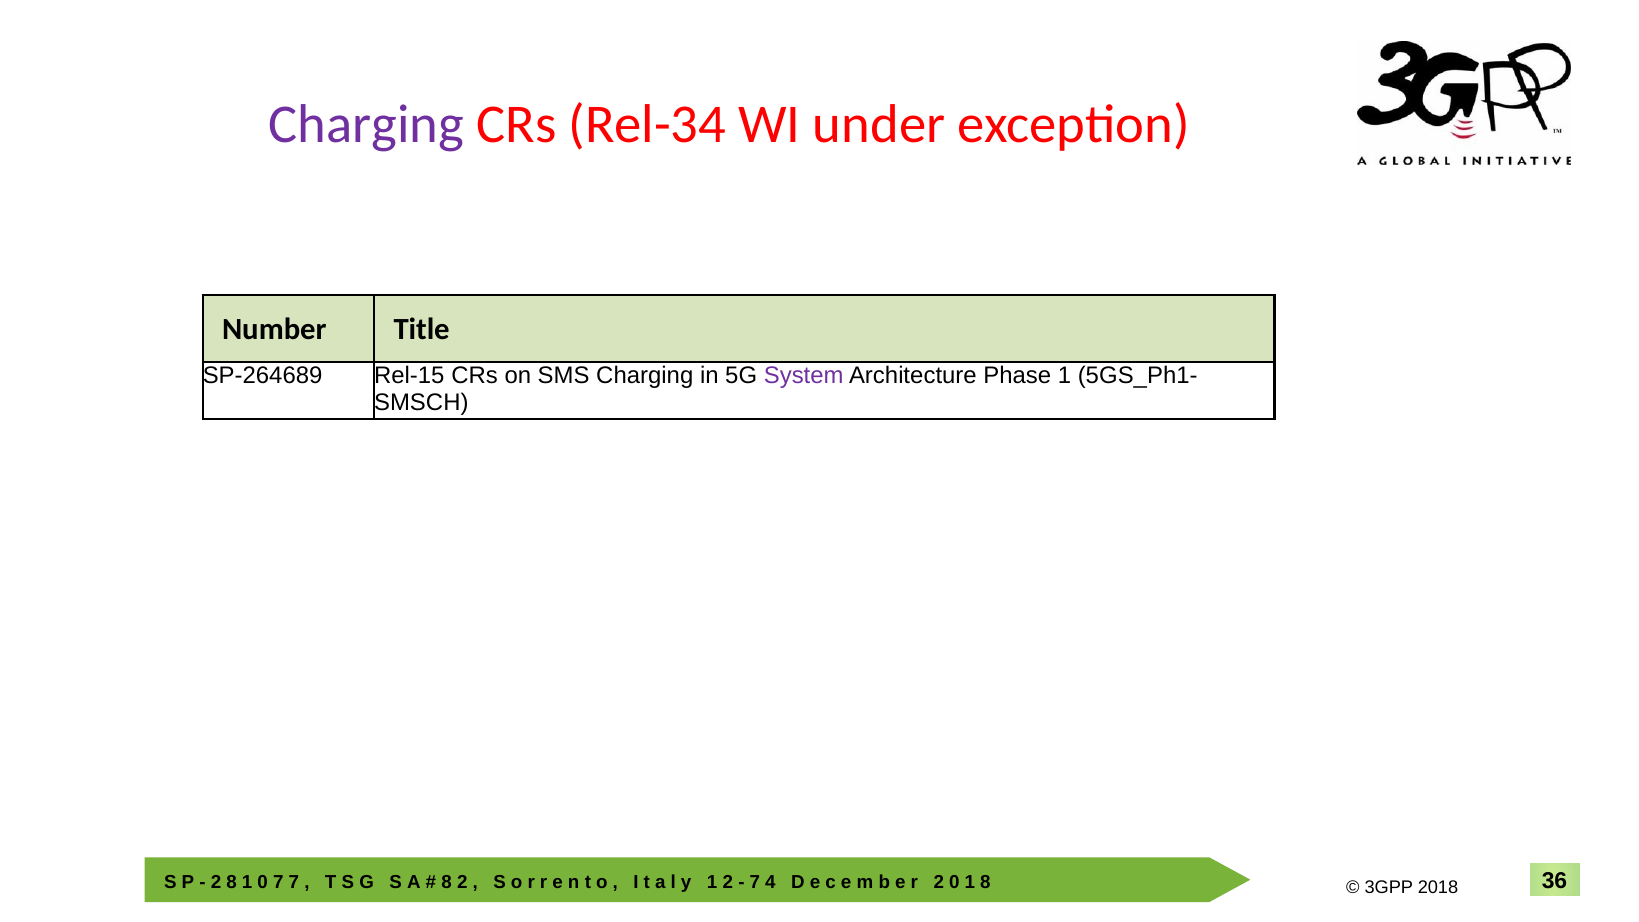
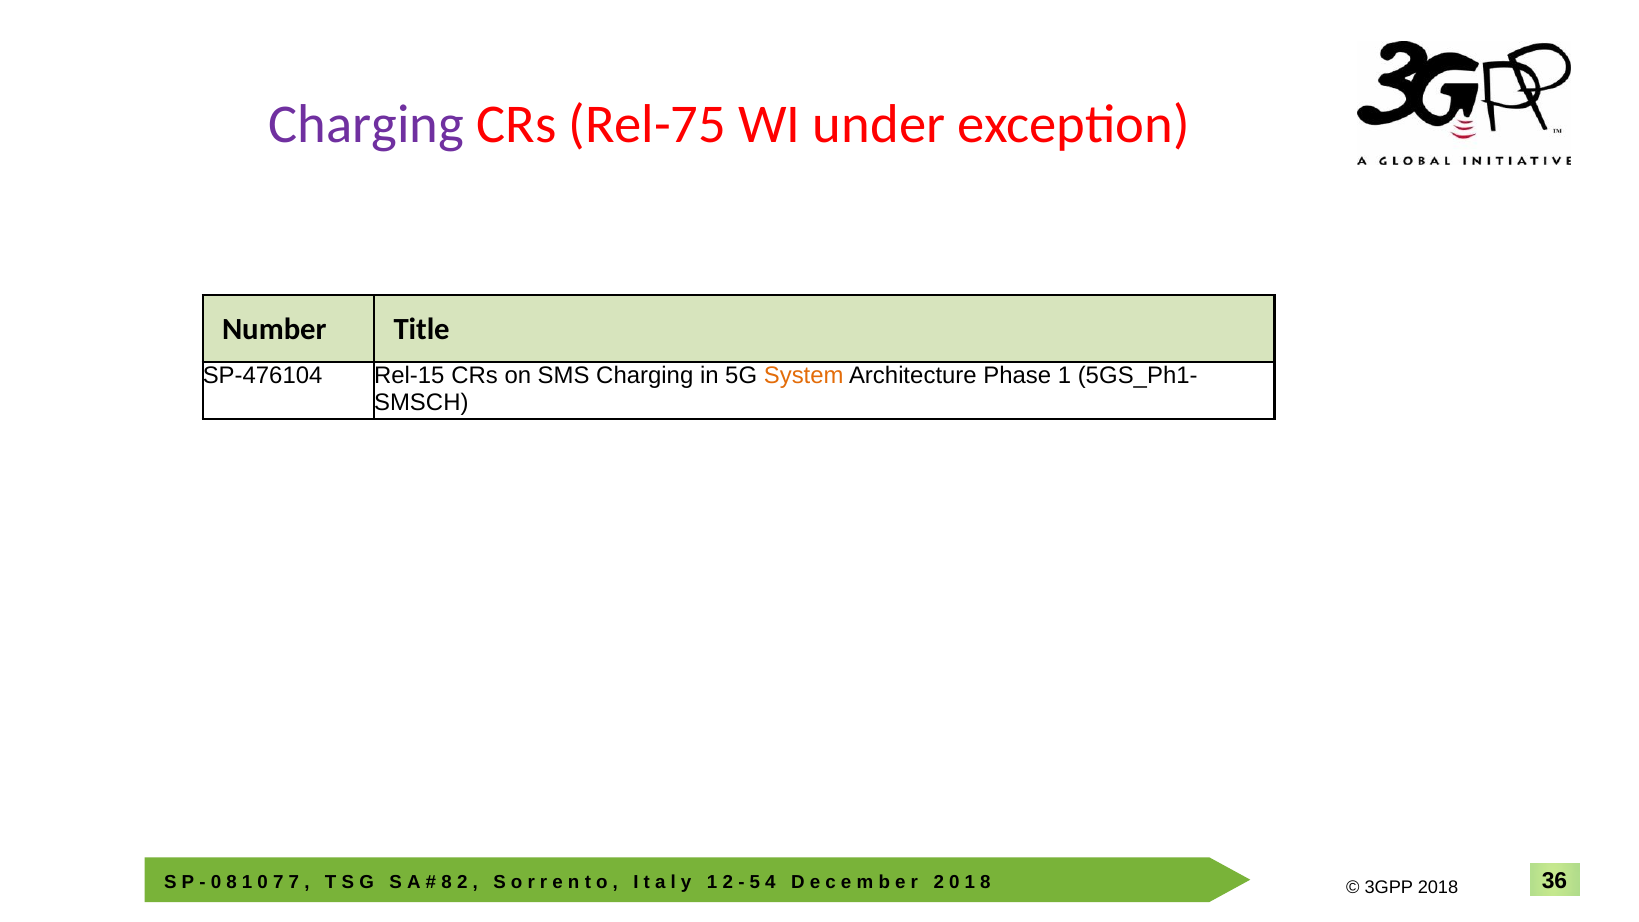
Rel-34: Rel-34 -> Rel-75
SP-264689: SP-264689 -> SP-476104
System colour: purple -> orange
2 at (216, 882): 2 -> 0
7 at (755, 882): 7 -> 5
